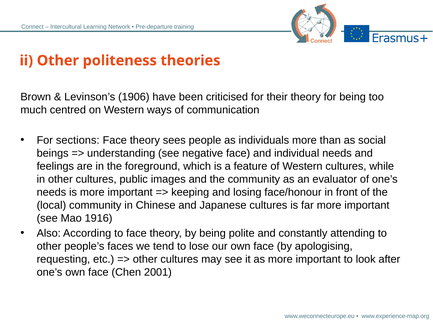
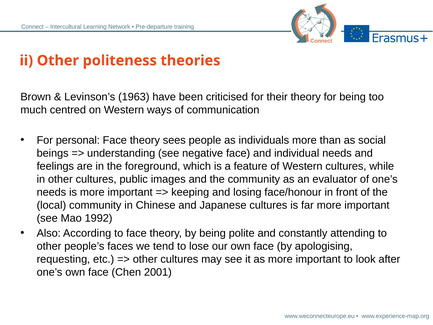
1906: 1906 -> 1963
sections: sections -> personal
1916: 1916 -> 1992
